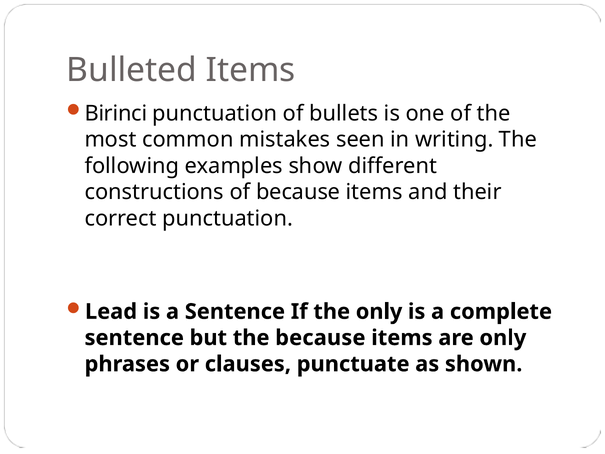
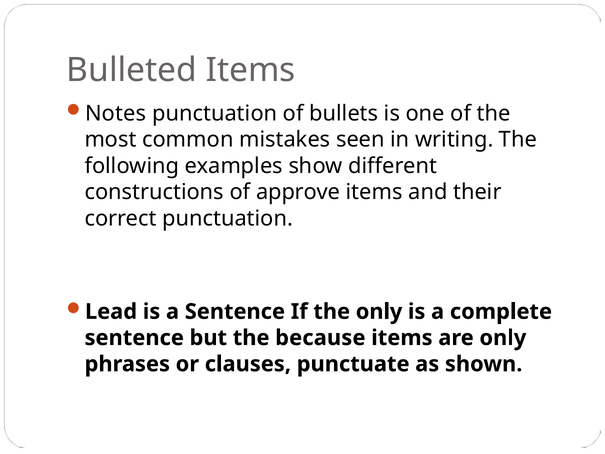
Birinci: Birinci -> Notes
of because: because -> approve
